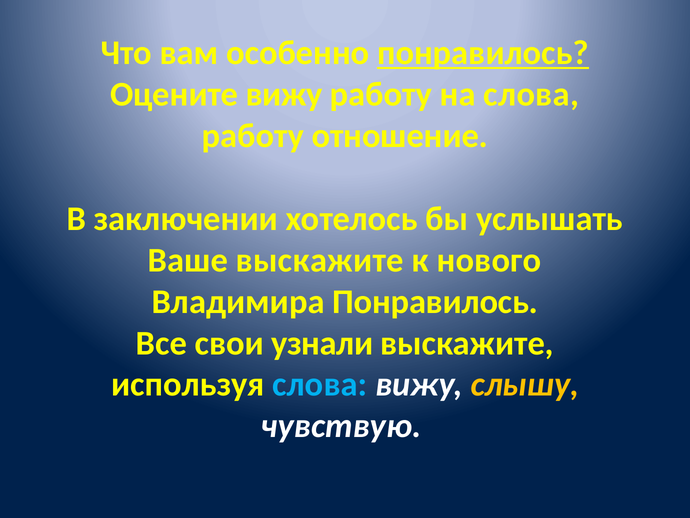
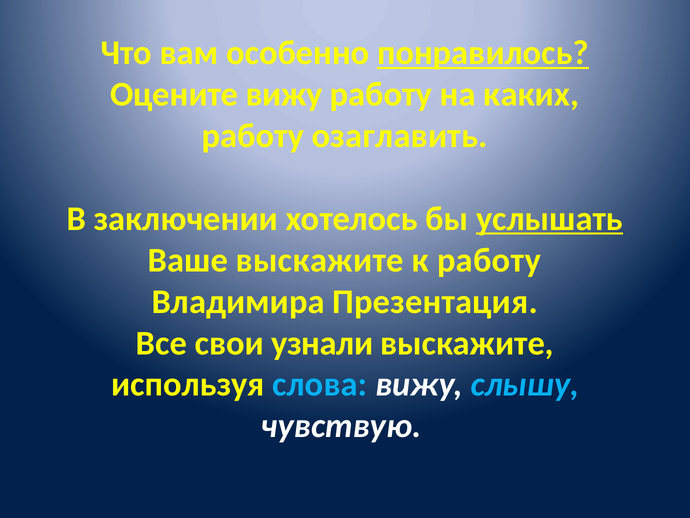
на слова: слова -> каких
отношение: отношение -> озаглавить
услышать underline: none -> present
к нового: нового -> работу
Владимира Понравилось: Понравилось -> Презентация
слышу colour: yellow -> light blue
